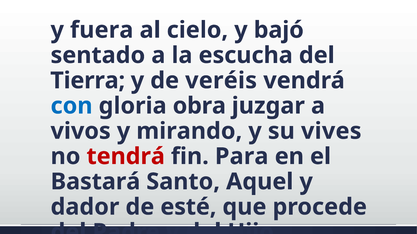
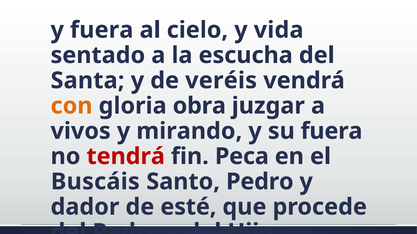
bajó: bajó -> vida
Tierra: Tierra -> Santa
con colour: blue -> orange
su vives: vives -> fuera
Para: Para -> Peca
Bastará: Bastará -> Buscáis
Aquel: Aquel -> Pedro
